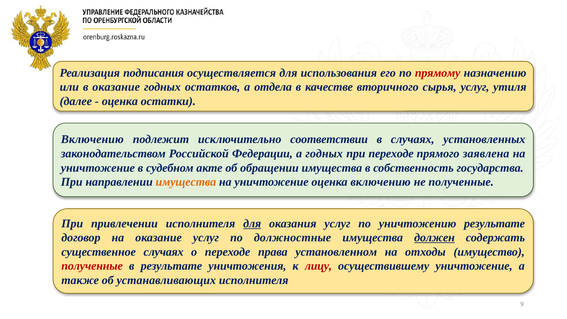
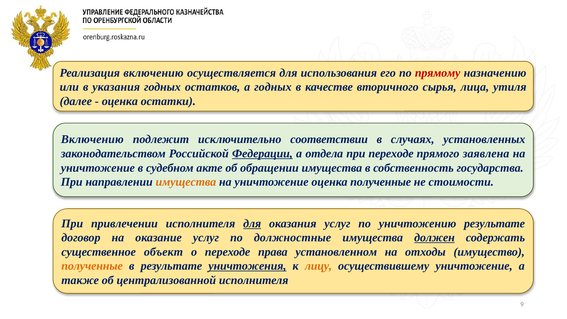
Реализация подписания: подписания -> включению
в оказание: оказание -> указания
а отдела: отдела -> годных
сырья услуг: услуг -> лица
Федерации underline: none -> present
а годных: годных -> отдела
оценка включению: включению -> полученные
не полученные: полученные -> стоимости
существенное случаях: случаях -> объект
полученные at (92, 266) colour: red -> orange
уничтожения underline: none -> present
лицу colour: red -> orange
устанавливающих: устанавливающих -> централизованной
